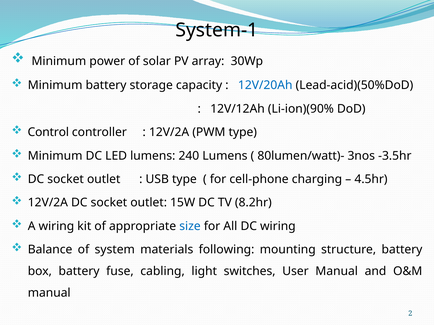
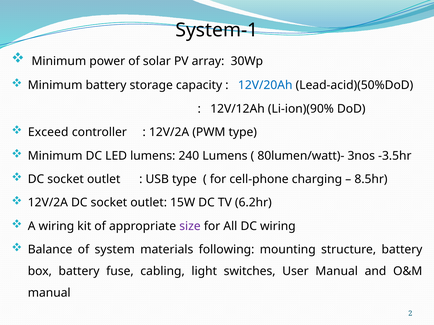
Control: Control -> Exceed
4.5hr: 4.5hr -> 8.5hr
8.2hr: 8.2hr -> 6.2hr
size colour: blue -> purple
